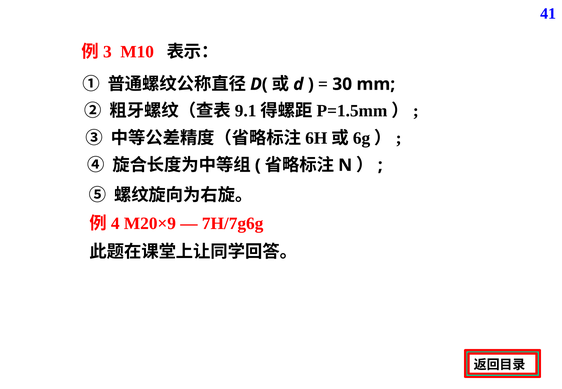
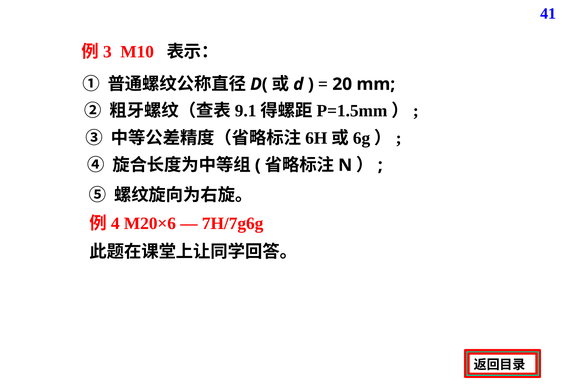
30: 30 -> 20
M20×9: M20×9 -> M20×6
